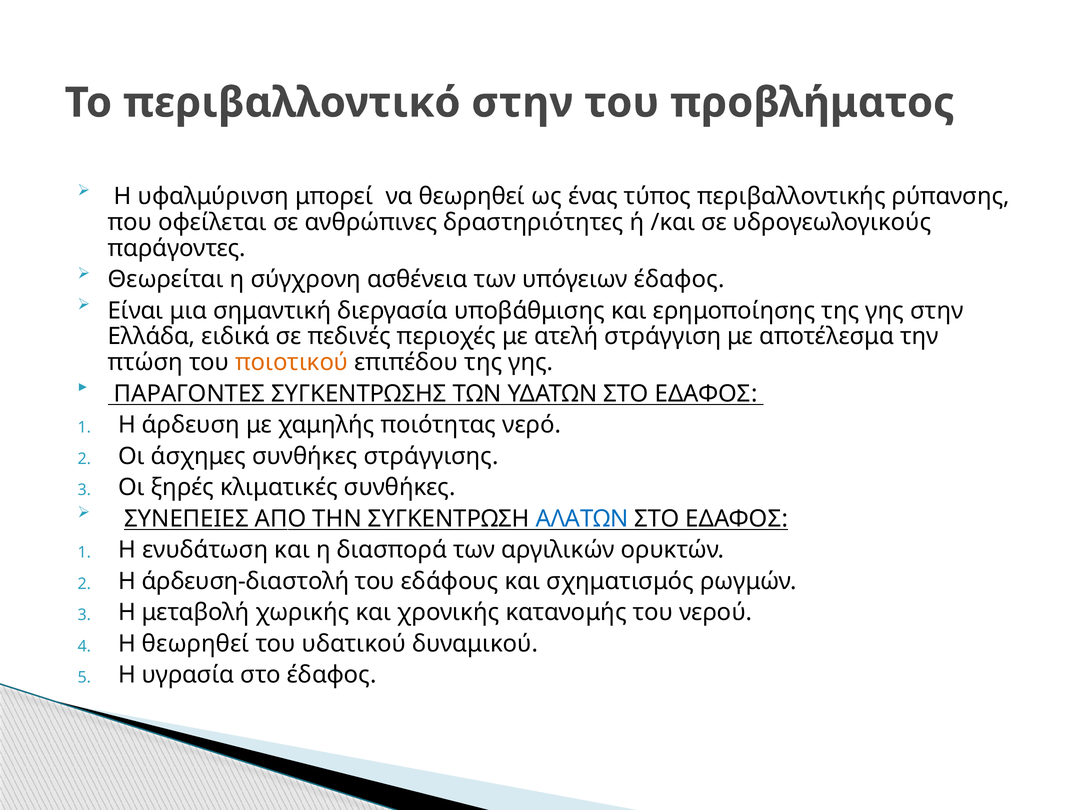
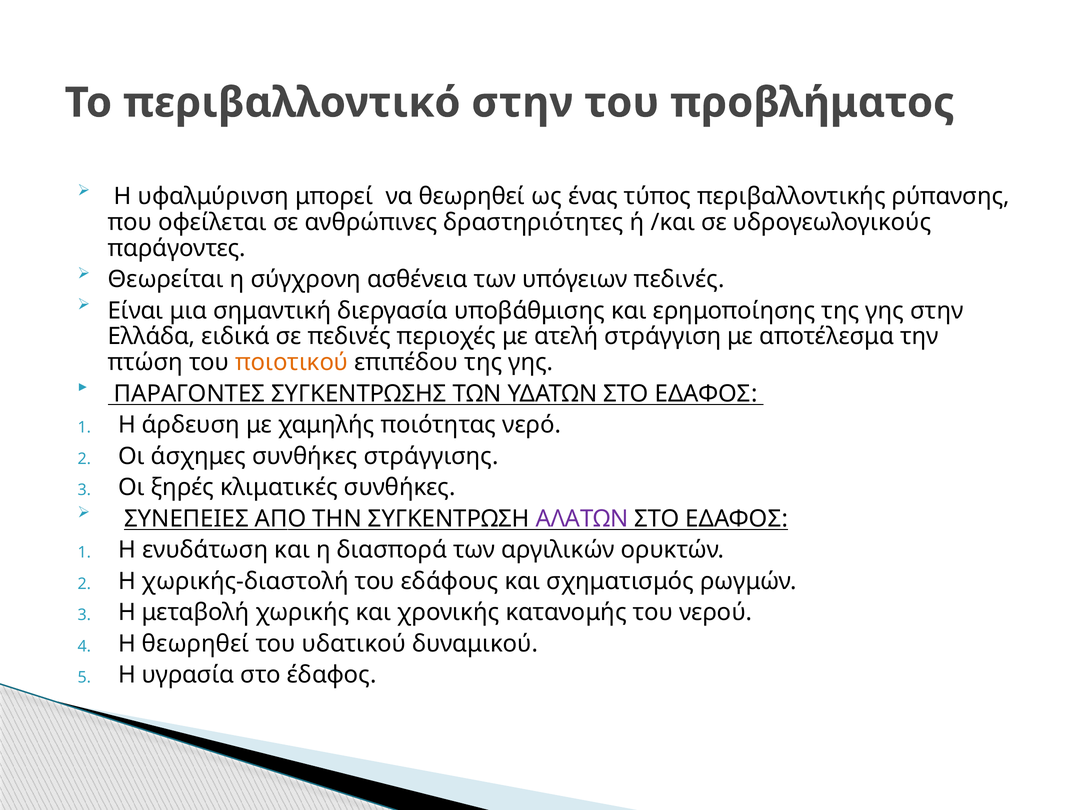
υπόγειων έδαφος: έδαφος -> πεδινές
ΑΛΑΤΩΝ colour: blue -> purple
άρδευση-διαστολή: άρδευση-διαστολή -> χωρικής-διαστολή
